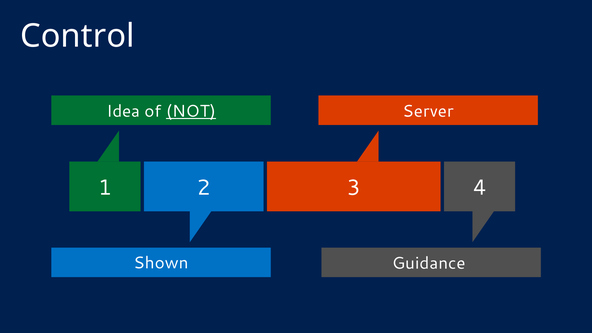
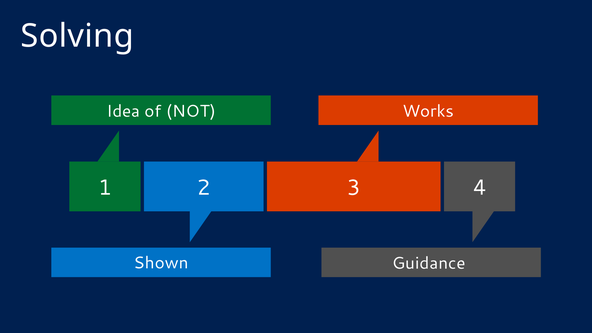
Control: Control -> Solving
NOT underline: present -> none
Server: Server -> Works
